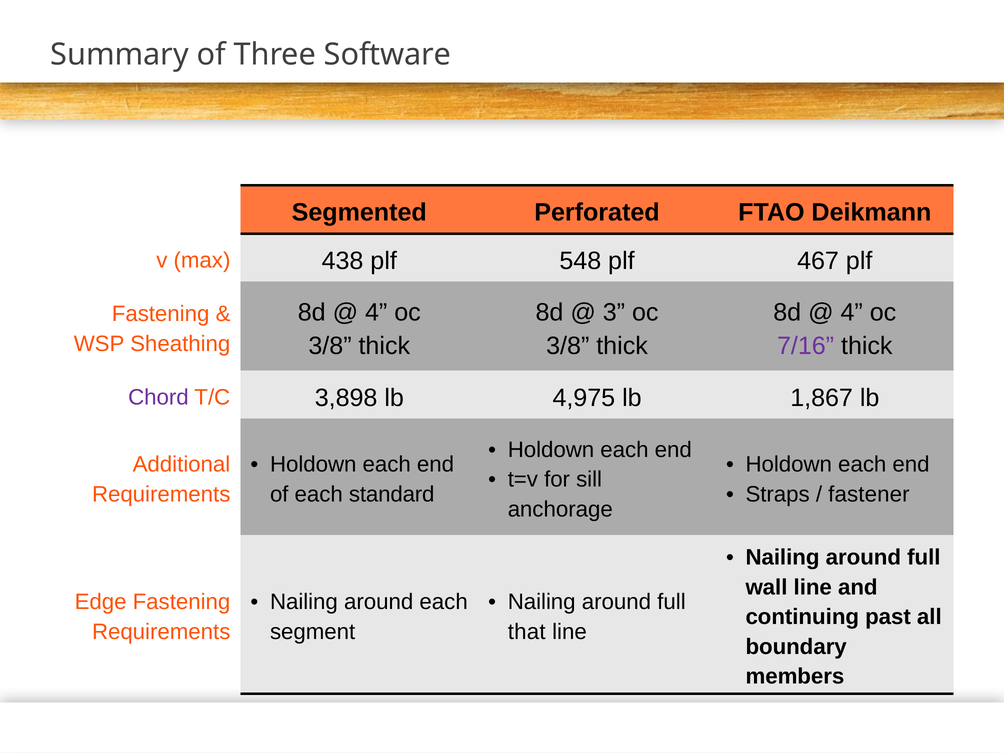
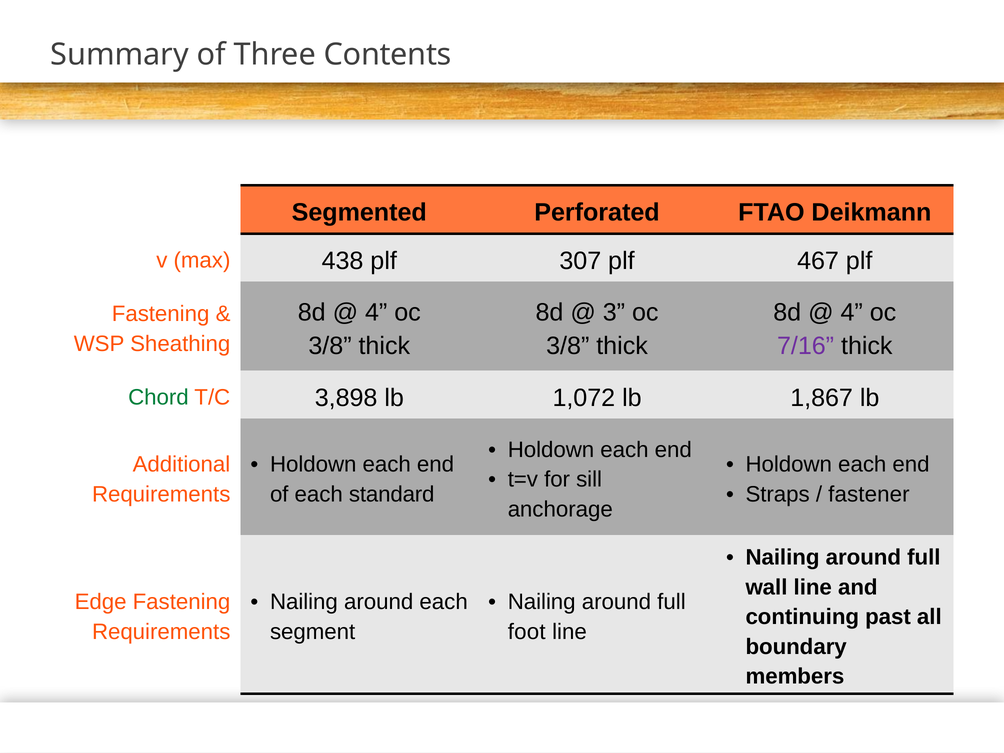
Software: Software -> Contents
548: 548 -> 307
Chord colour: purple -> green
4,975: 4,975 -> 1,072
that: that -> foot
